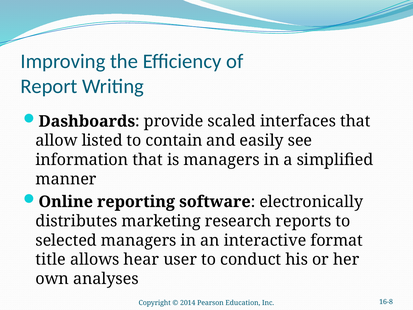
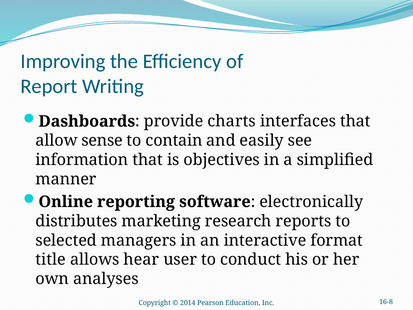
scaled: scaled -> charts
listed: listed -> sense
is managers: managers -> objectives
